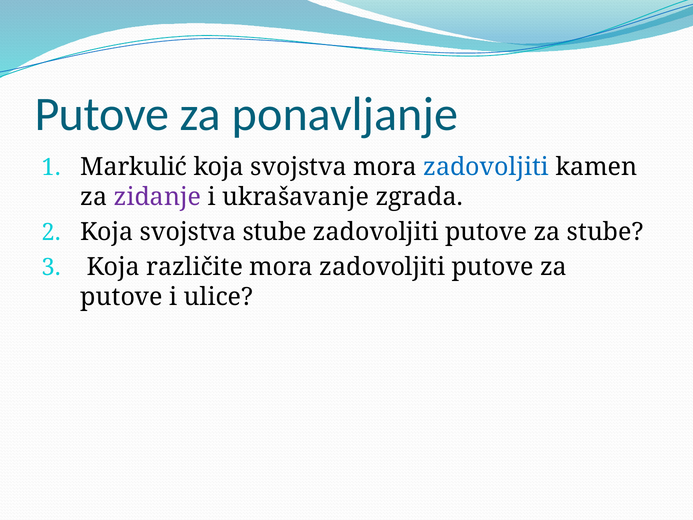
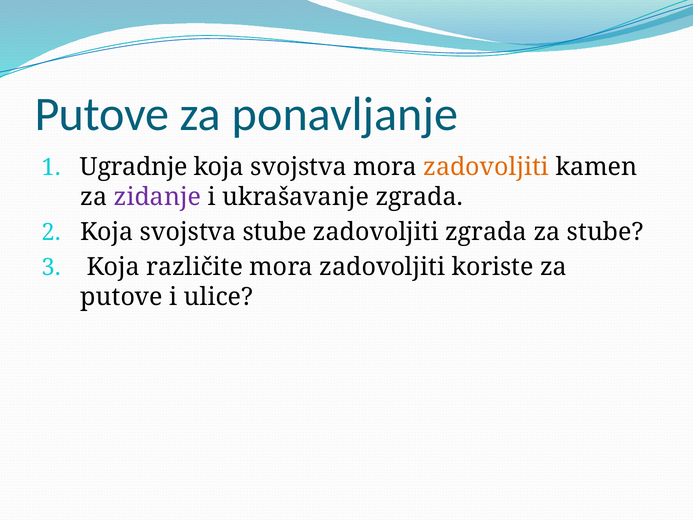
Markulić: Markulić -> Ugradnje
zadovoljiti at (486, 167) colour: blue -> orange
putove at (486, 232): putove -> zgrada
mora zadovoljiti putove: putove -> koriste
